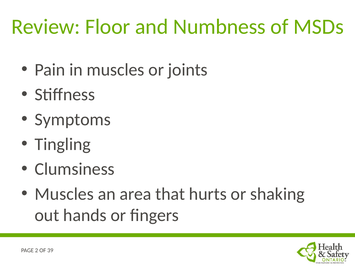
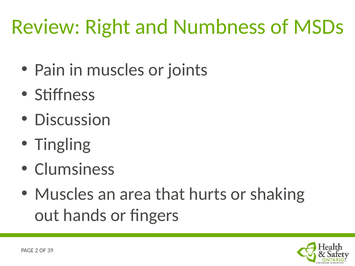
Floor: Floor -> Right
Symptoms: Symptoms -> Discussion
